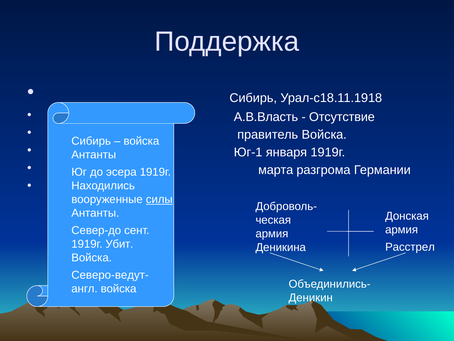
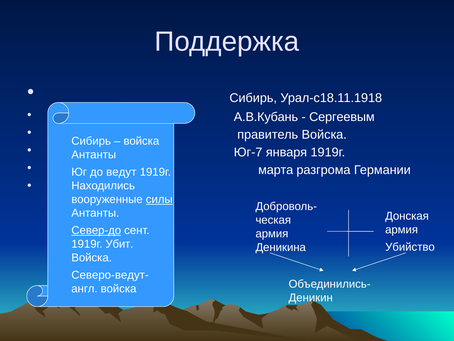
А.В.Власть: А.В.Власть -> А.В.Кубань
Отсутствие: Отсутствие -> Сергеевым
Юг-1: Юг-1 -> Юг-7
эсера: эсера -> ведут
Север-до underline: none -> present
Расстрел: Расстрел -> Убийство
